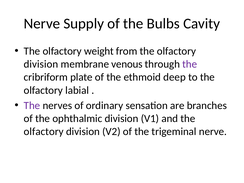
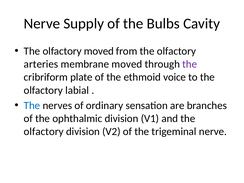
olfactory weight: weight -> moved
division at (41, 64): division -> arteries
membrane venous: venous -> moved
deep: deep -> voice
The at (32, 105) colour: purple -> blue
